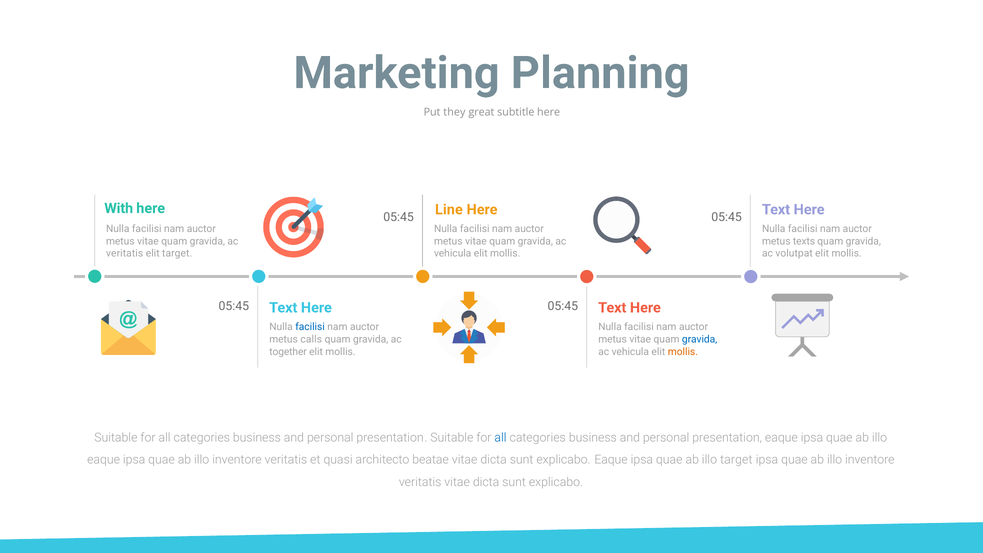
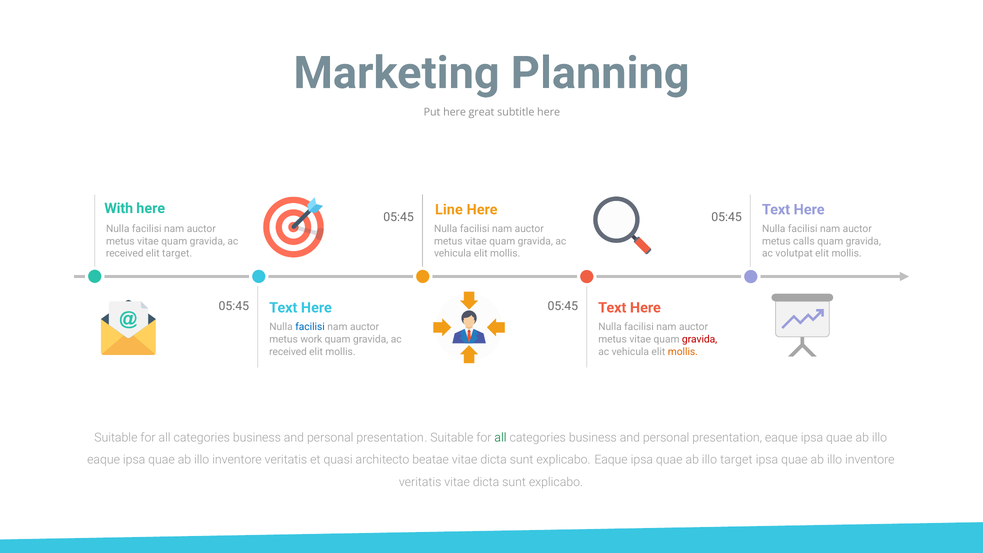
Put they: they -> here
texts: texts -> calls
veritatis at (125, 254): veritatis -> received
calls: calls -> work
gravida at (700, 339) colour: blue -> red
together at (288, 352): together -> received
all at (500, 438) colour: blue -> green
